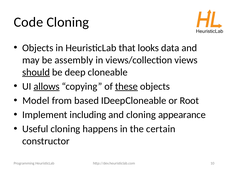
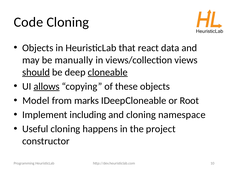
looks: looks -> react
assembly: assembly -> manually
cloneable underline: none -> present
these underline: present -> none
based: based -> marks
appearance: appearance -> namespace
certain: certain -> project
